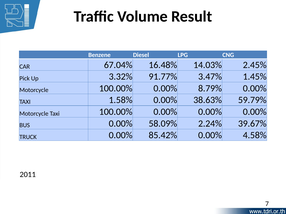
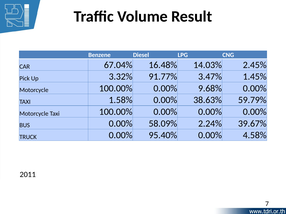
8.79%: 8.79% -> 9.68%
85.42%: 85.42% -> 95.40%
